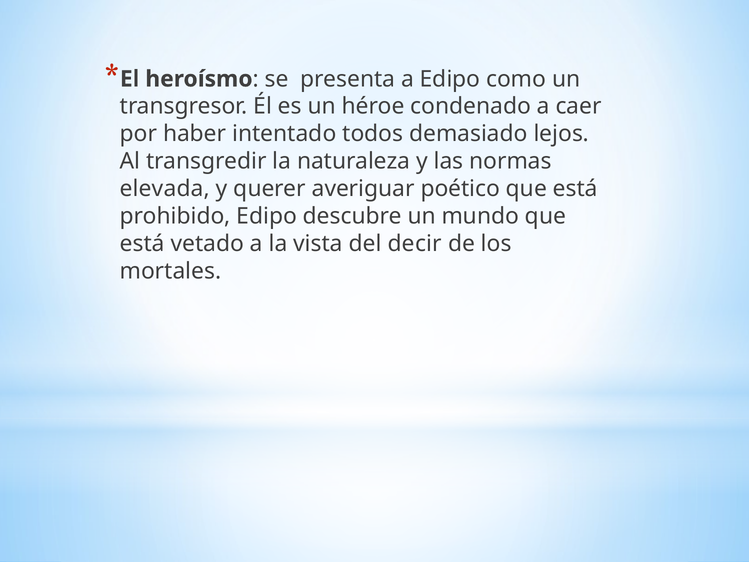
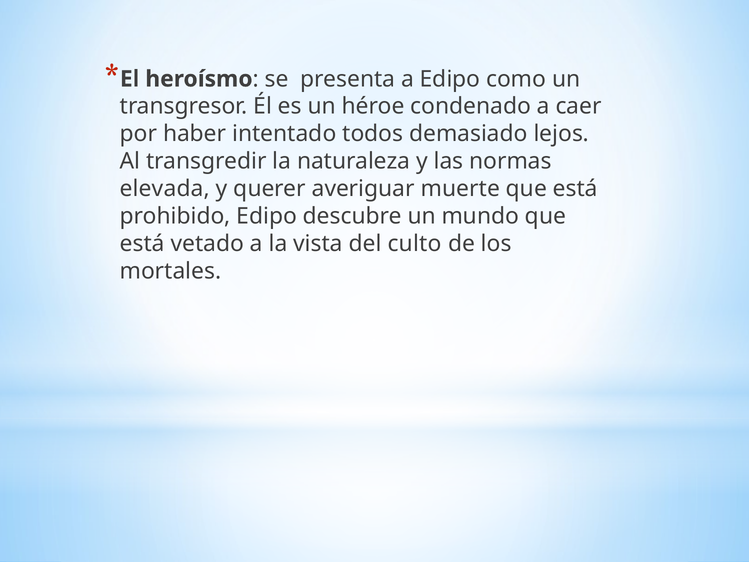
poético: poético -> muerte
decir: decir -> culto
